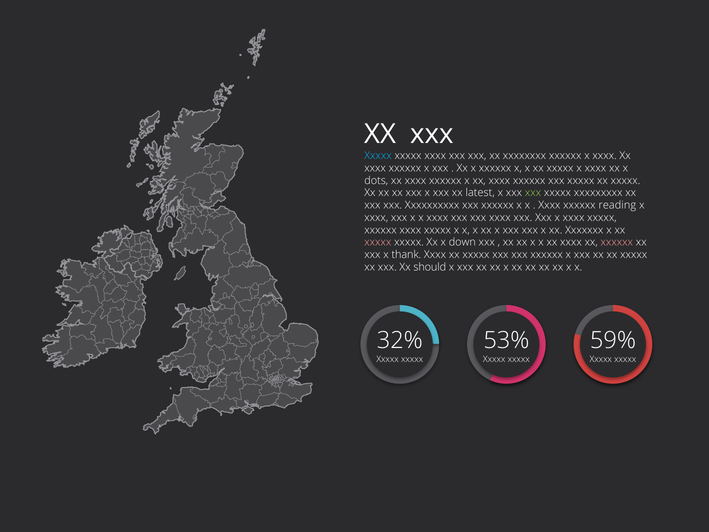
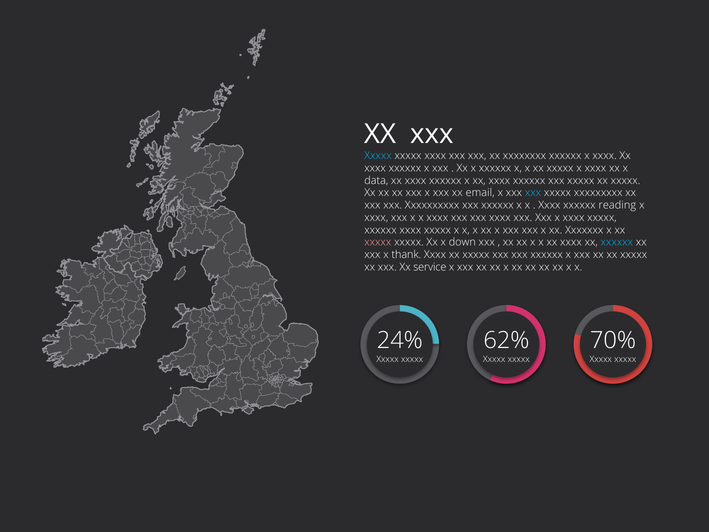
dots: dots -> data
latest: latest -> email
xxx at (533, 193) colour: light green -> light blue
xxxxxx at (617, 242) colour: pink -> light blue
should: should -> service
32%: 32% -> 24%
53%: 53% -> 62%
59%: 59% -> 70%
